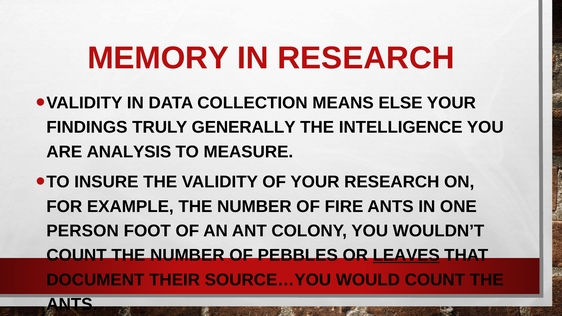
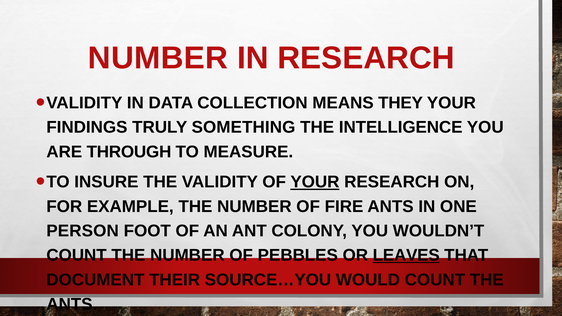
MEMORY at (158, 58): MEMORY -> NUMBER
ELSE: ELSE -> THEY
GENERALLY: GENERALLY -> SOMETHING
ANALYSIS: ANALYSIS -> THROUGH
YOUR at (315, 182) underline: none -> present
